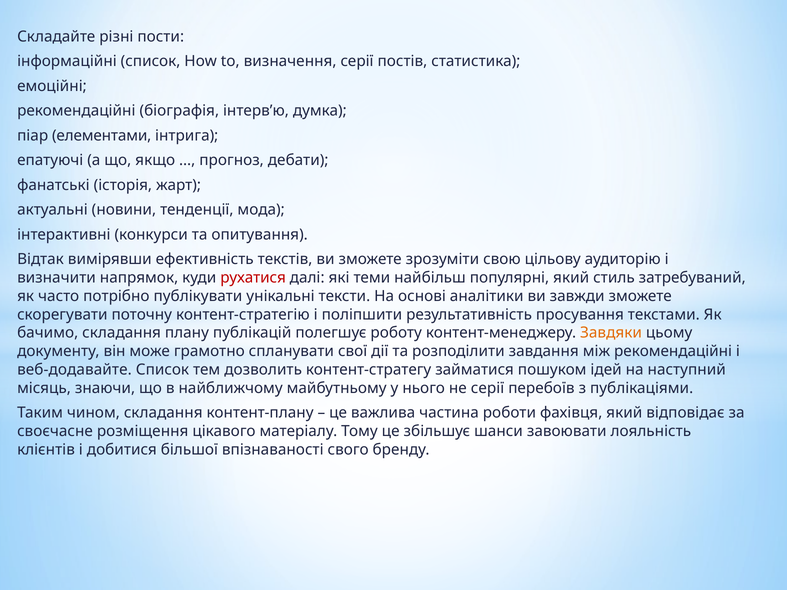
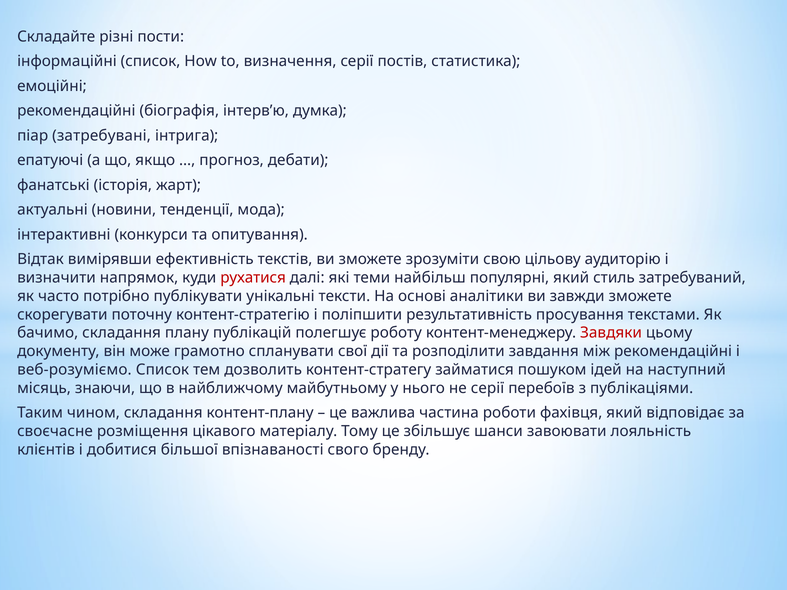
елементами: елементами -> затребувані
Завдяки colour: orange -> red
веб-додавайте: веб-додавайте -> веб-розуміємо
